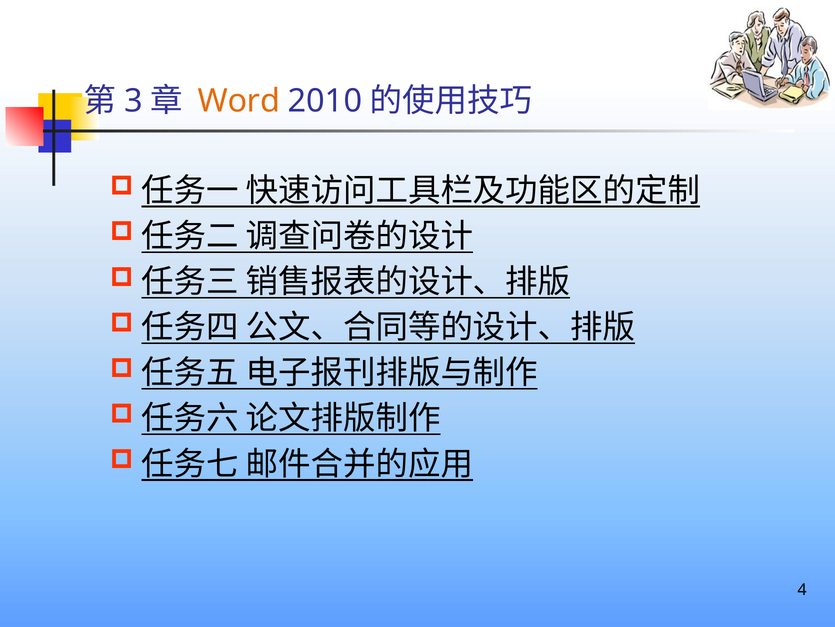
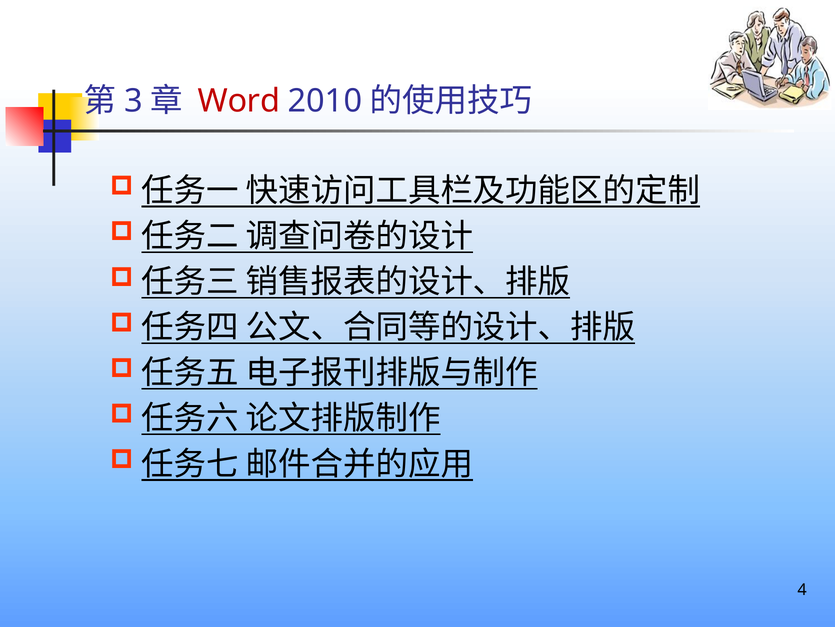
Word colour: orange -> red
